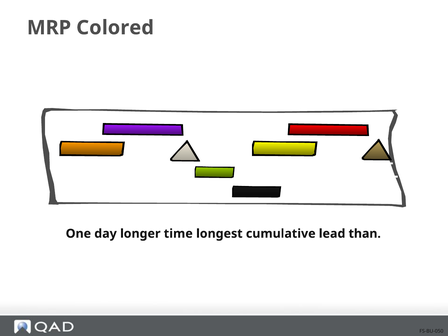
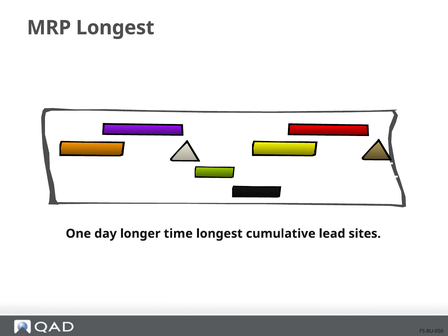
MRP Colored: Colored -> Longest
than: than -> sites
